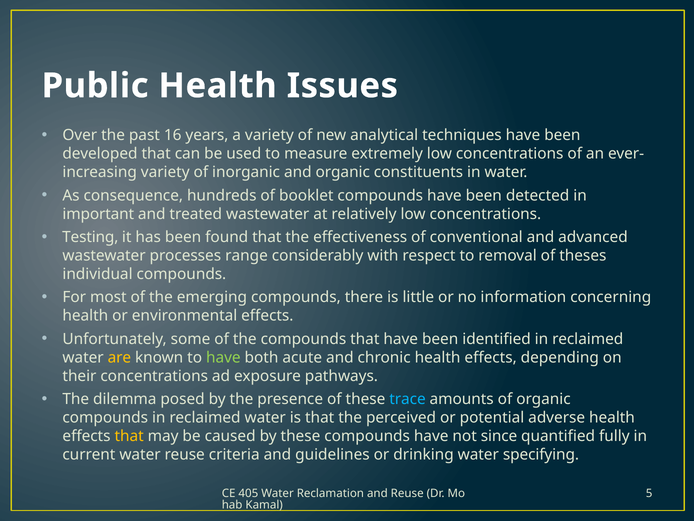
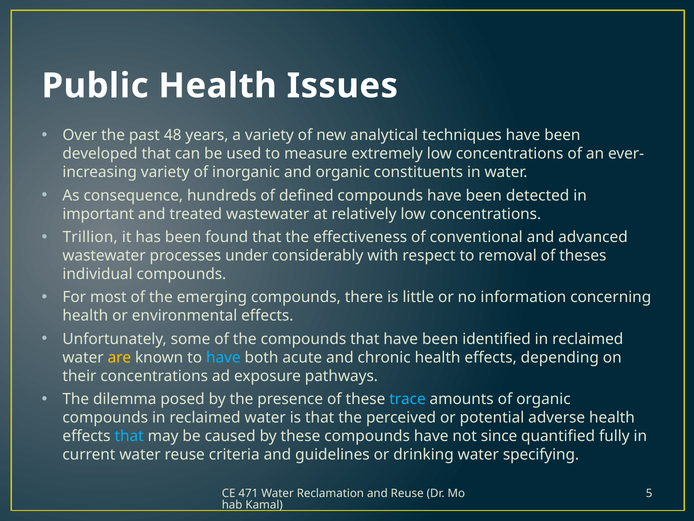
16: 16 -> 48
booklet: booklet -> defined
Testing: Testing -> Trillion
range: range -> under
have at (223, 357) colour: light green -> light blue
that at (129, 436) colour: yellow -> light blue
405: 405 -> 471
